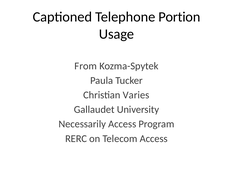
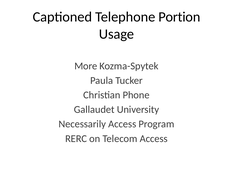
From: From -> More
Varies: Varies -> Phone
